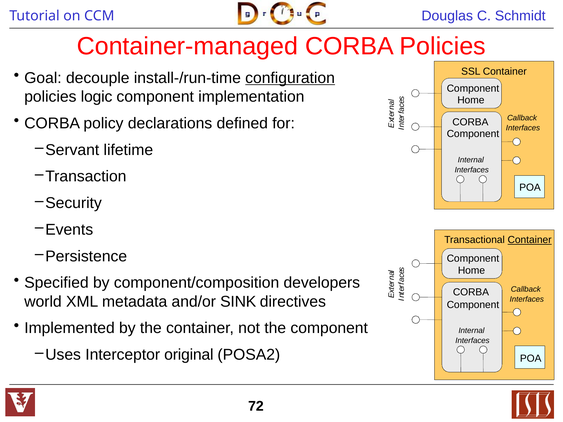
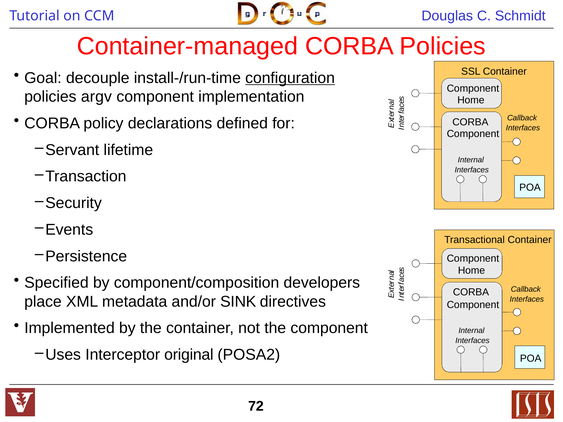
logic: logic -> argv
Container at (530, 240) underline: present -> none
world: world -> place
